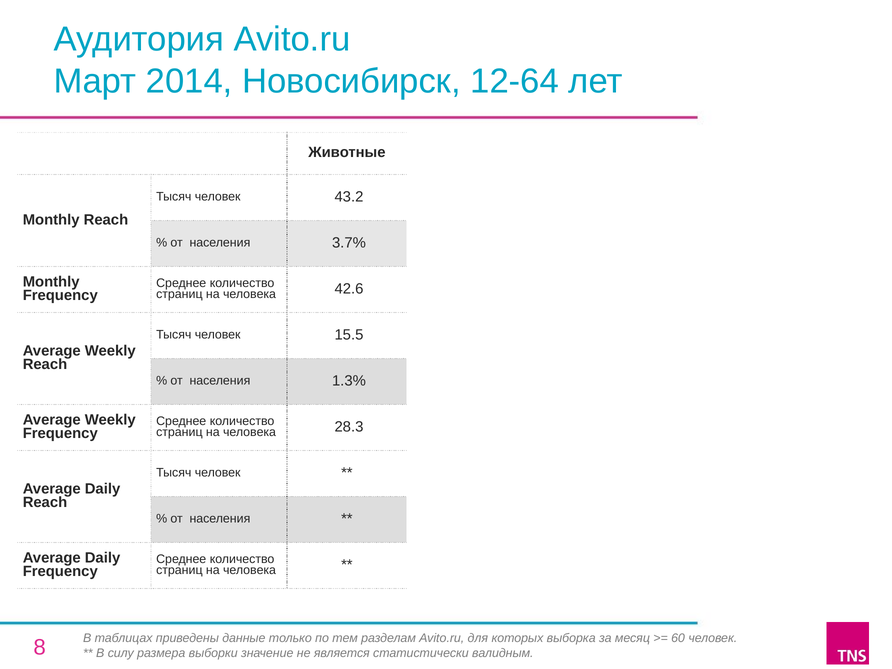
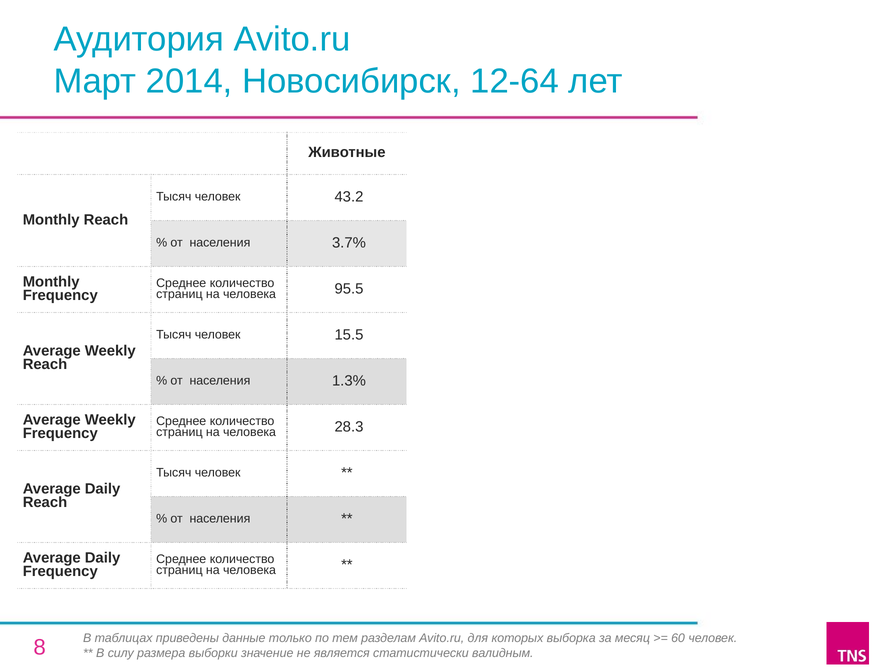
42.6: 42.6 -> 95.5
